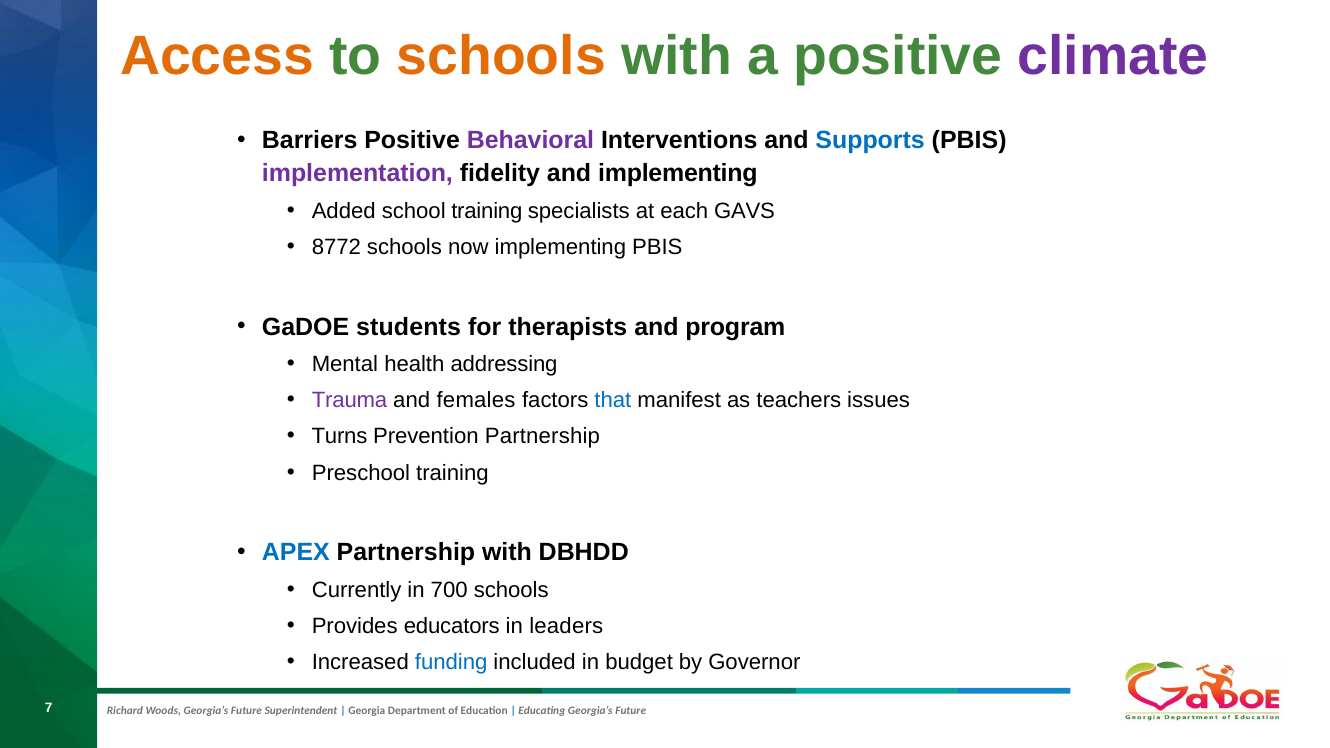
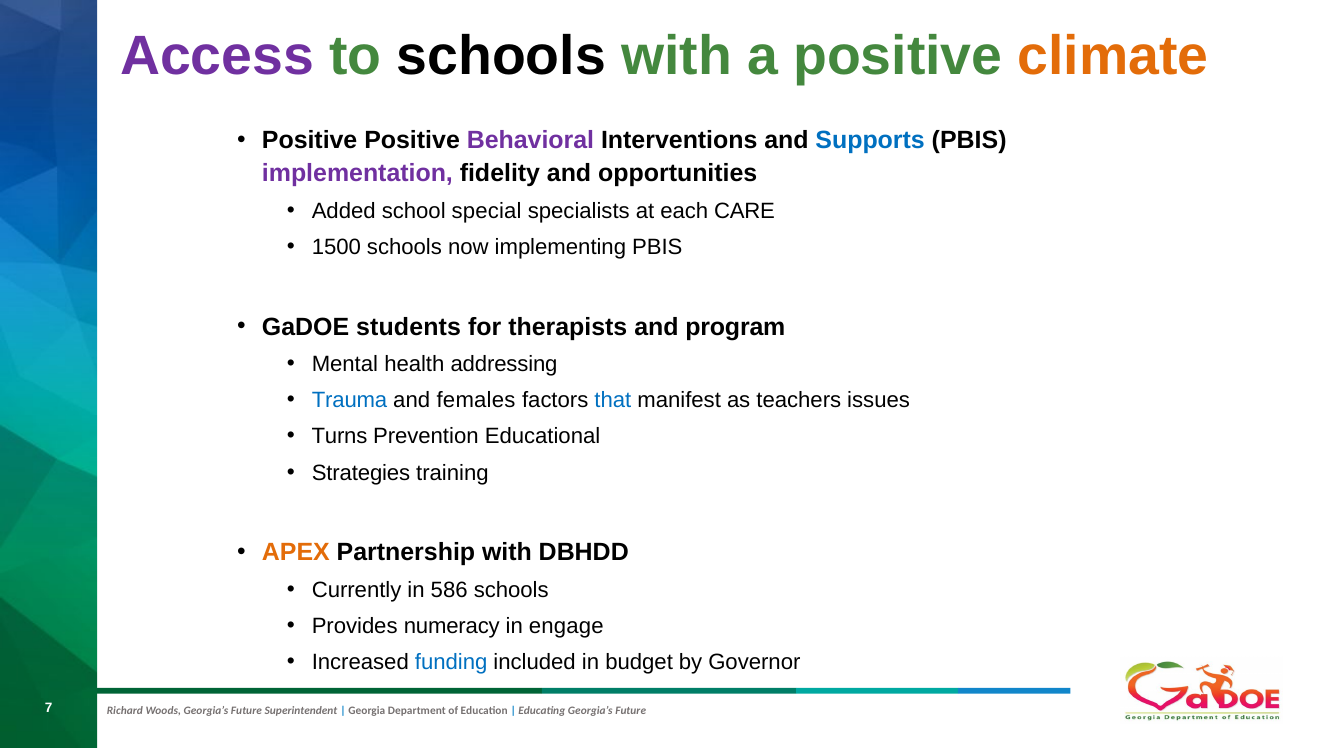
Access colour: orange -> purple
schools at (501, 57) colour: orange -> black
climate colour: purple -> orange
Barriers at (310, 141): Barriers -> Positive
and implementing: implementing -> opportunities
school training: training -> special
GAVS: GAVS -> CARE
8772: 8772 -> 1500
Trauma colour: purple -> blue
Prevention Partnership: Partnership -> Educational
Preschool: Preschool -> Strategies
APEX colour: blue -> orange
700: 700 -> 586
educators: educators -> numeracy
leaders: leaders -> engage
